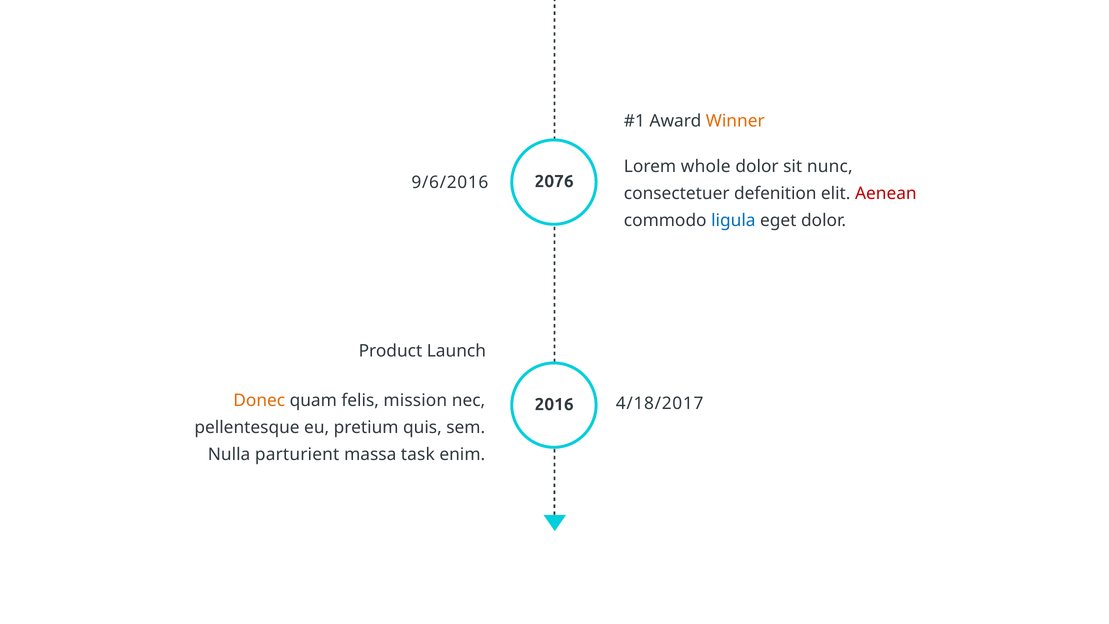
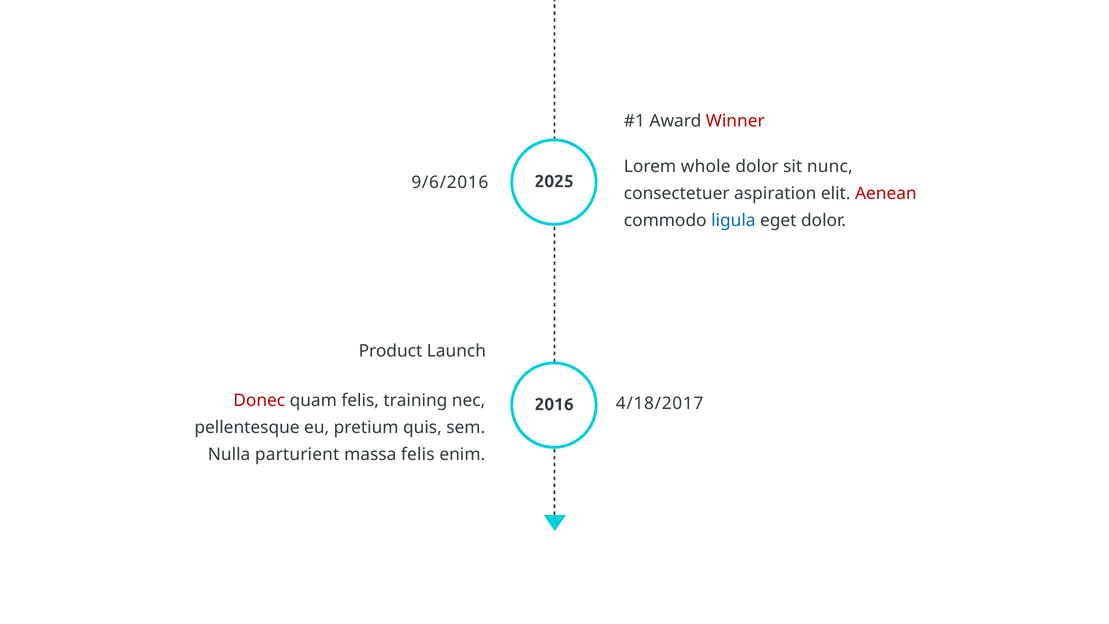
Winner colour: orange -> red
2076: 2076 -> 2025
defenition: defenition -> aspiration
Donec colour: orange -> red
mission: mission -> training
massa task: task -> felis
